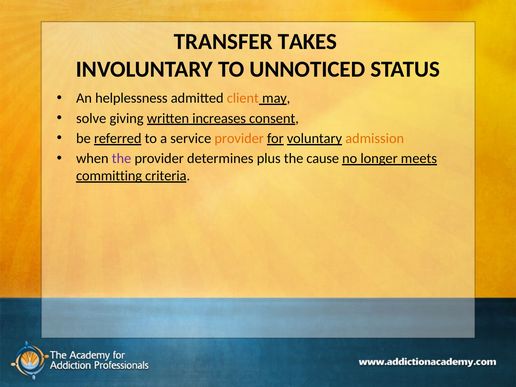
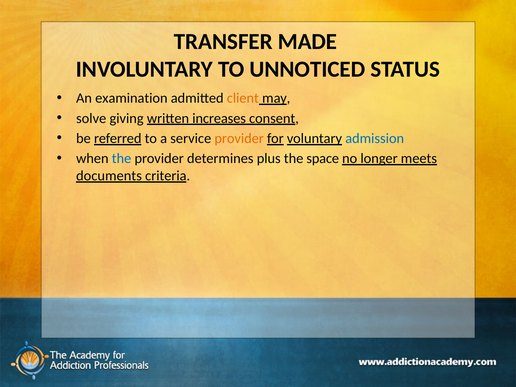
TAKES: TAKES -> MADE
helplessness: helplessness -> examination
admission colour: orange -> blue
the at (122, 158) colour: purple -> blue
cause: cause -> space
committing: committing -> documents
